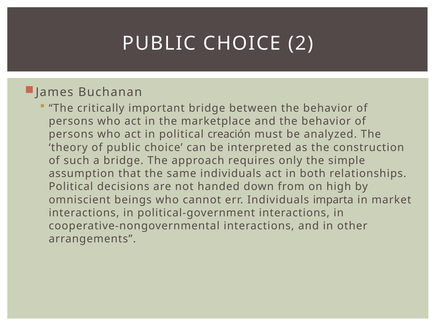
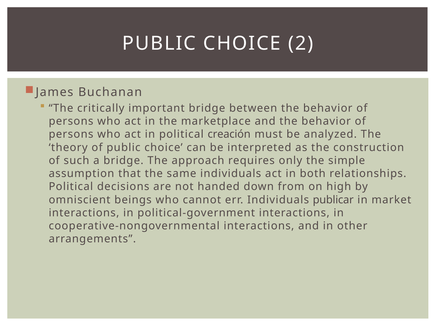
imparta: imparta -> publicar
